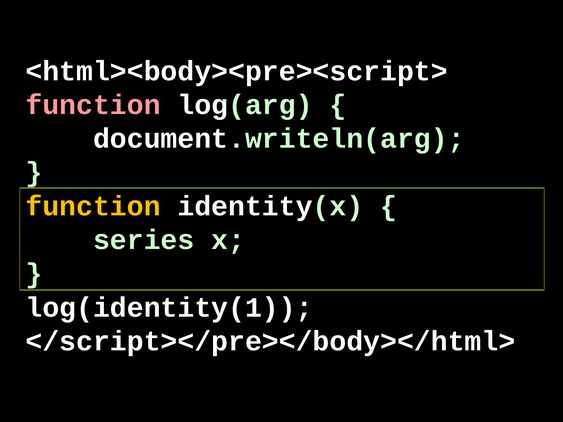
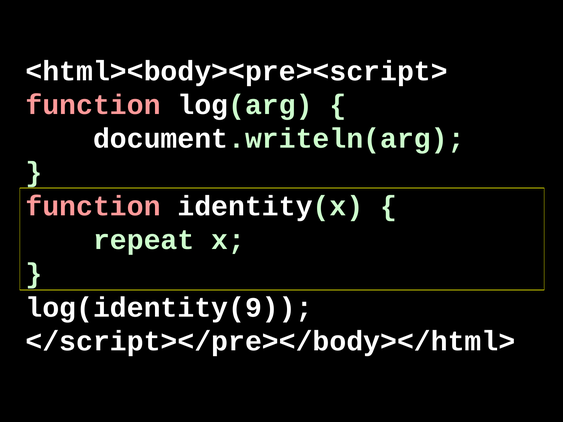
function at (93, 206) colour: yellow -> pink
series: series -> repeat
log(identity(1: log(identity(1 -> log(identity(9
